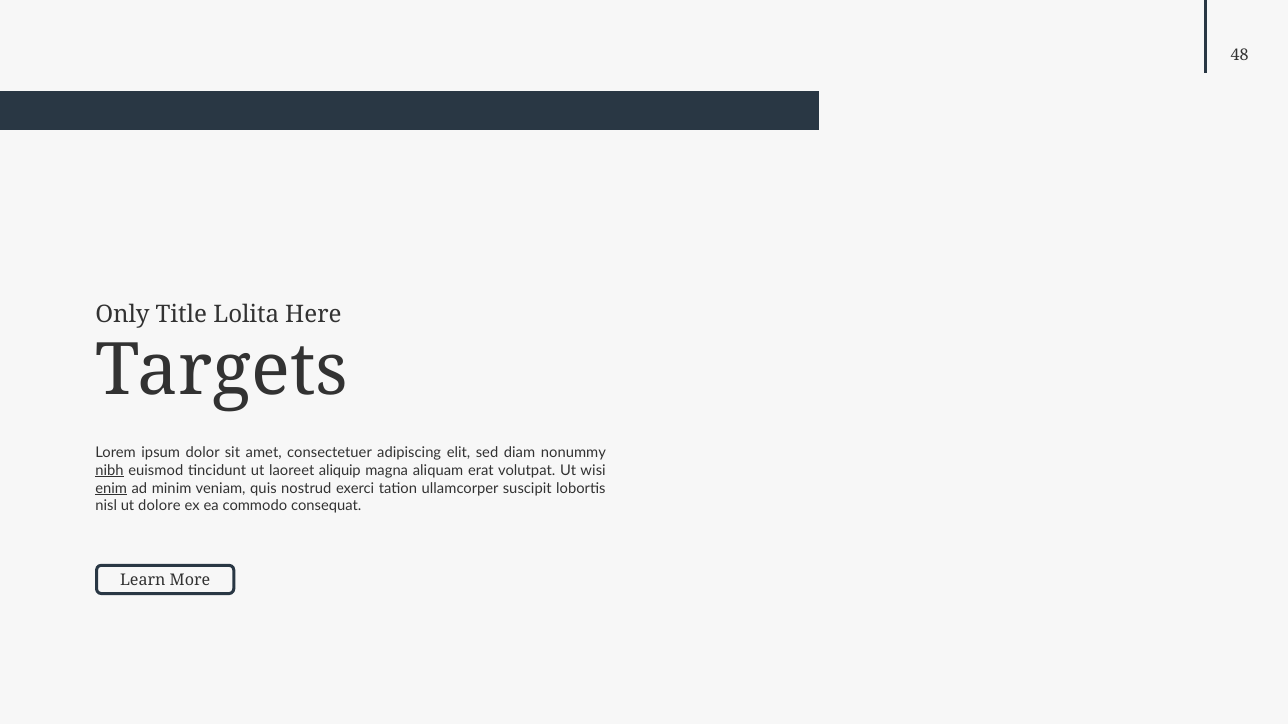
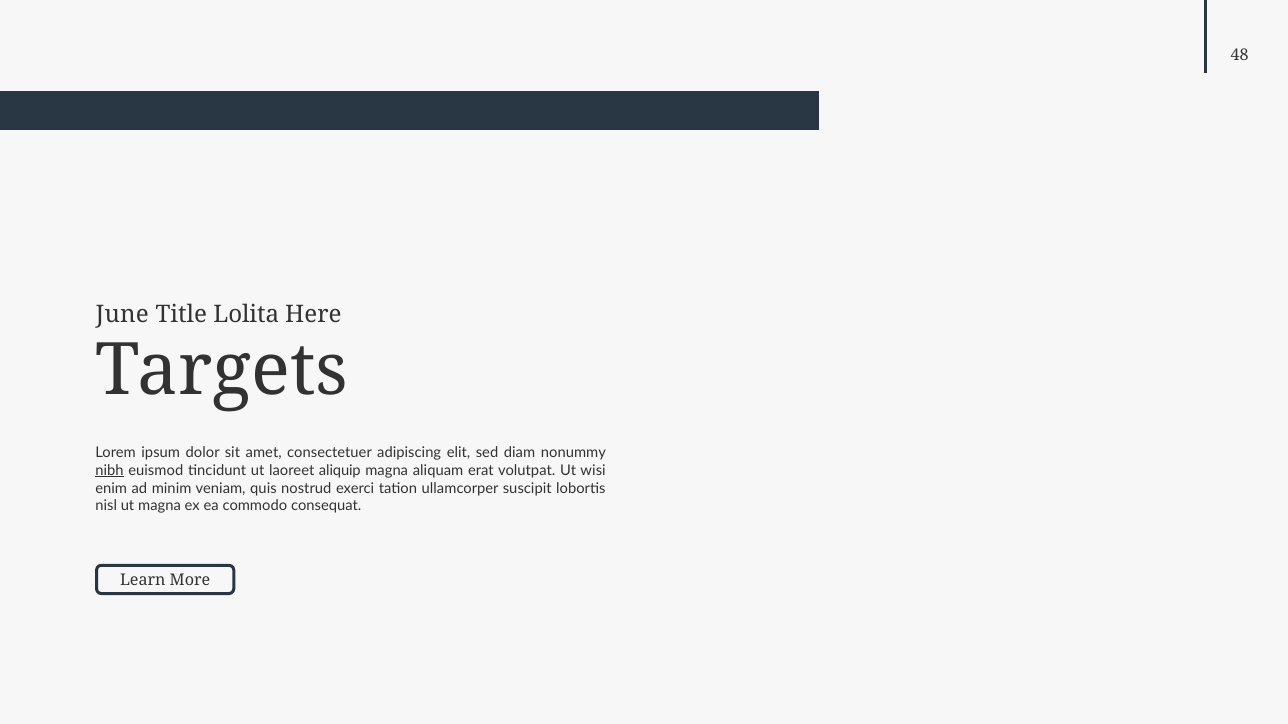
Only: Only -> June
enim underline: present -> none
ut dolore: dolore -> magna
